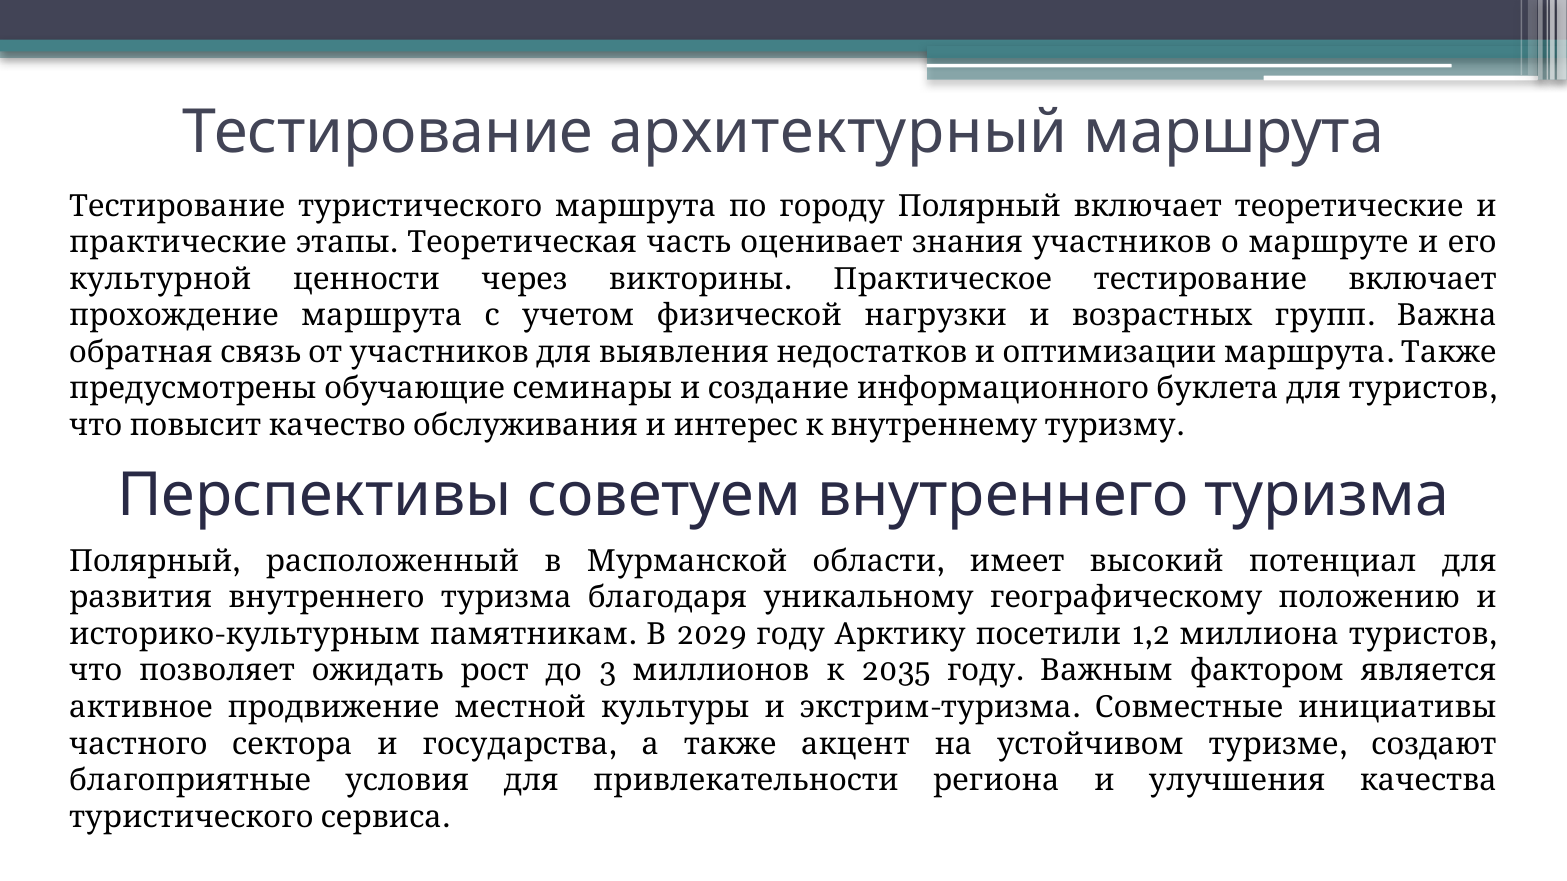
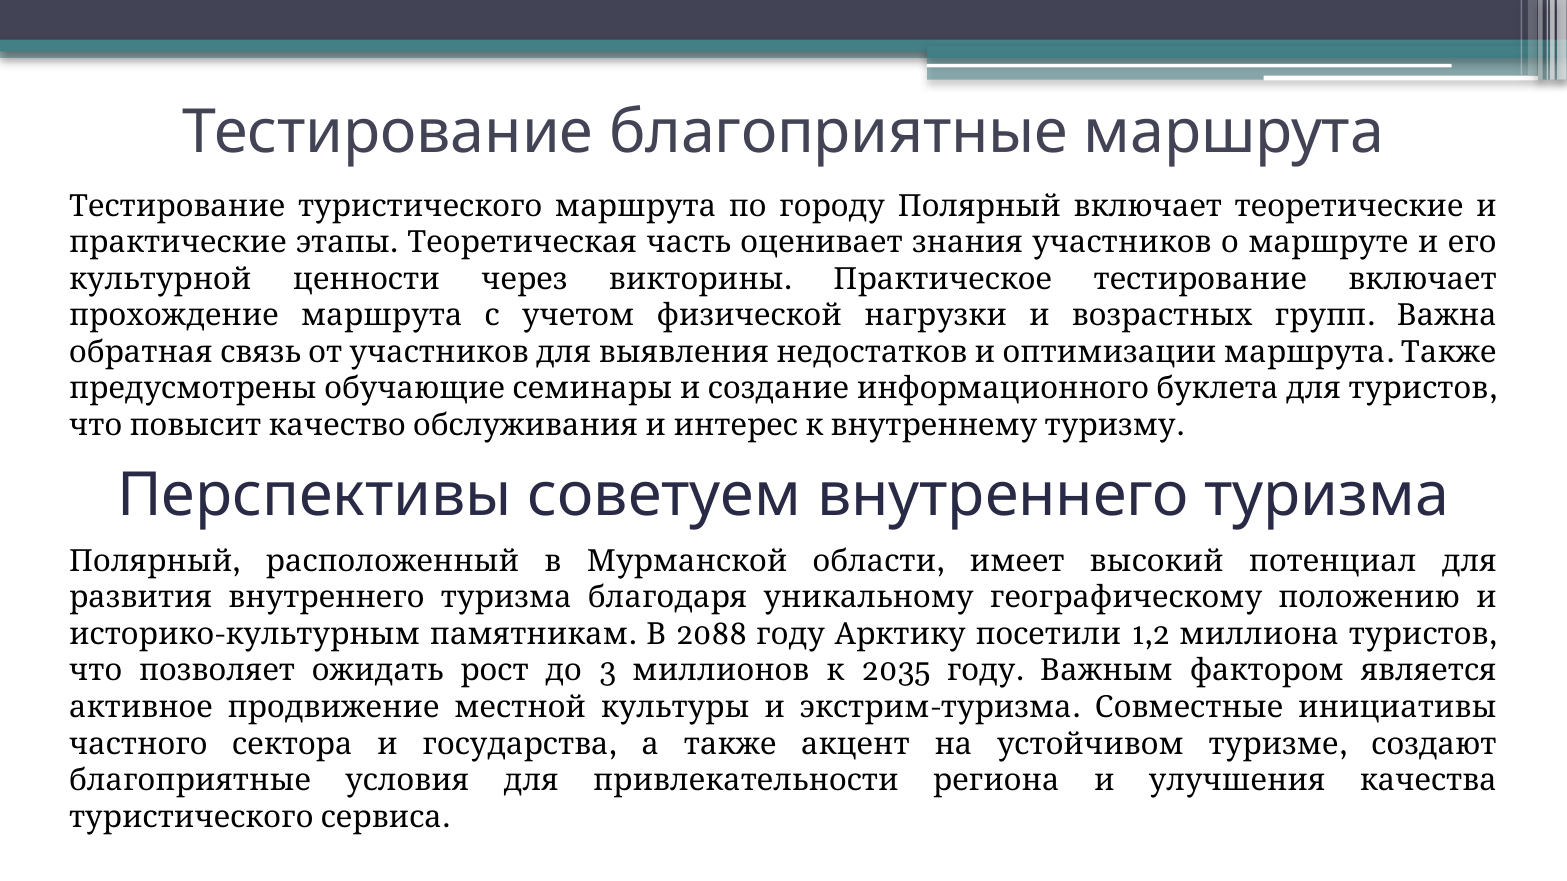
Тестирование архитектурный: архитектурный -> благоприятные
2029: 2029 -> 2088
